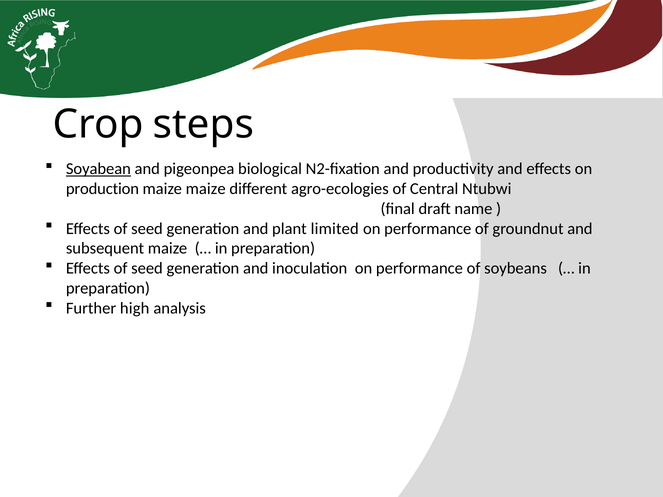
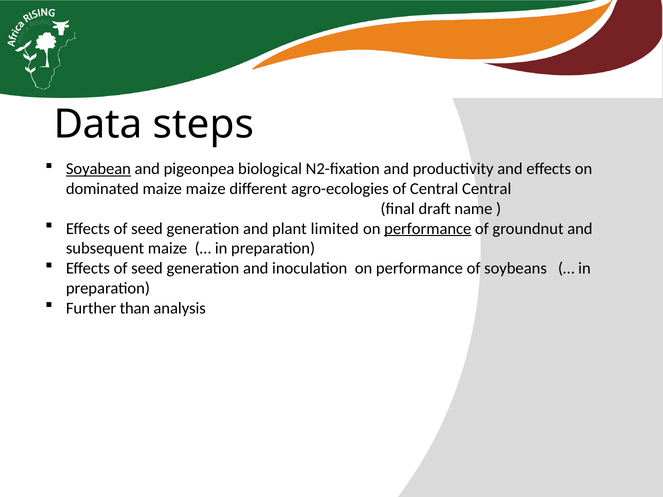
Crop: Crop -> Data
production: production -> dominated
Central Ntubwi: Ntubwi -> Central
performance at (428, 229) underline: none -> present
high: high -> than
